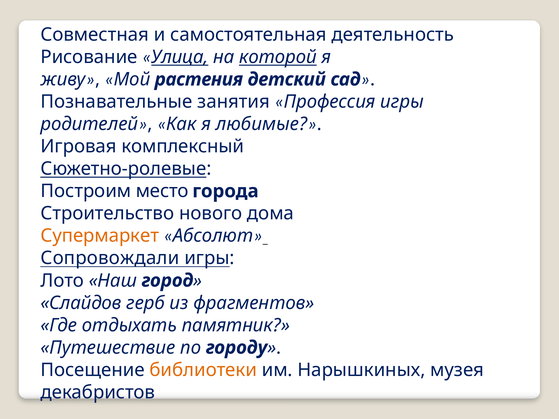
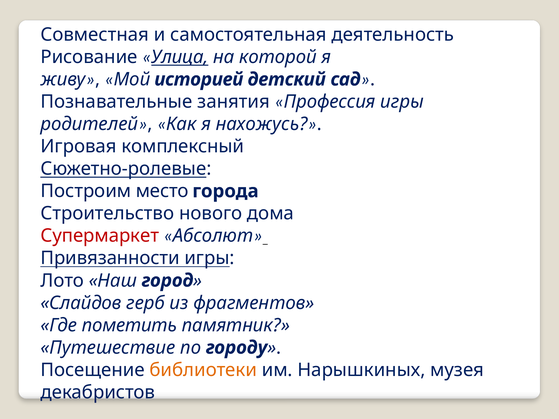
которой underline: present -> none
растения: растения -> историей
любимые: любимые -> нахожусь
Супермаркет colour: orange -> red
Сопровождали: Сопровождали -> Привязанности
отдыхать: отдыхать -> пометить
